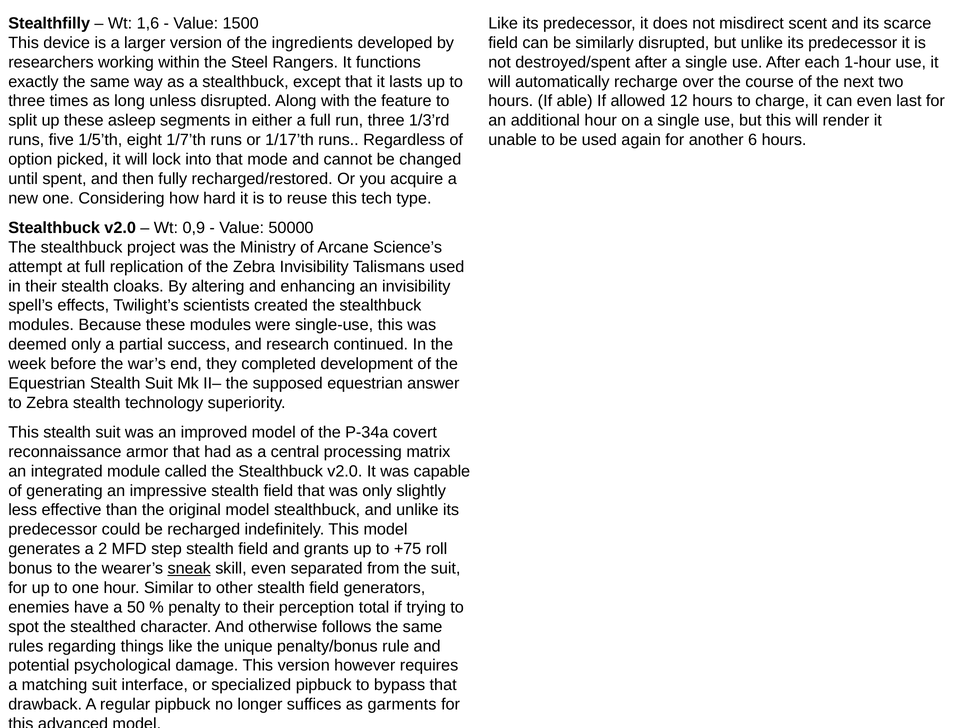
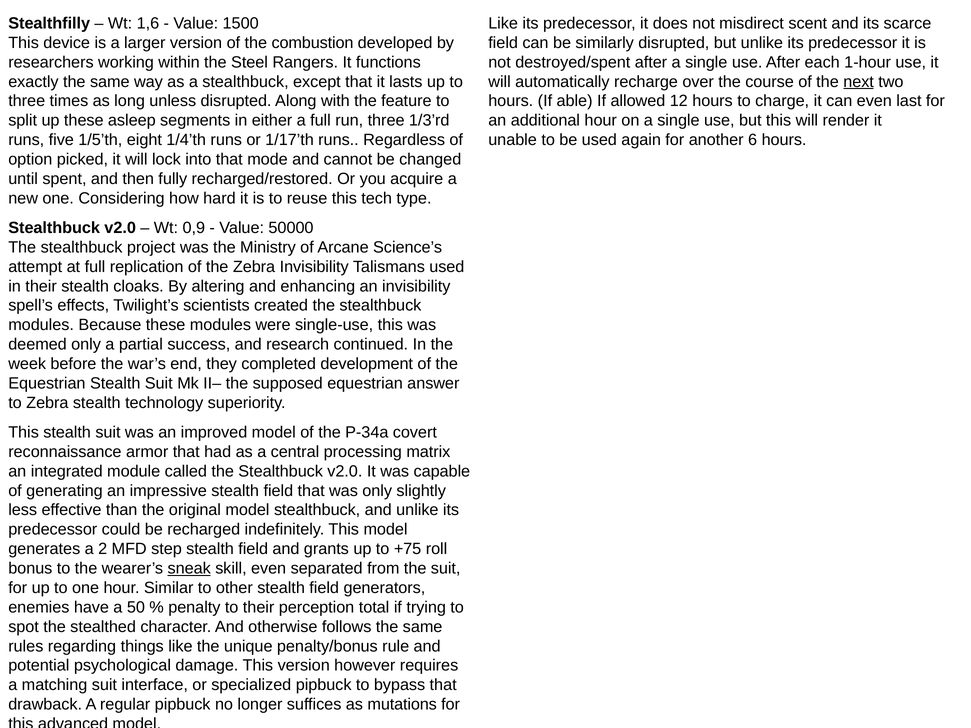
ingredients: ingredients -> combustion
next underline: none -> present
1/7’th: 1/7’th -> 1/4’th
garments: garments -> mutations
